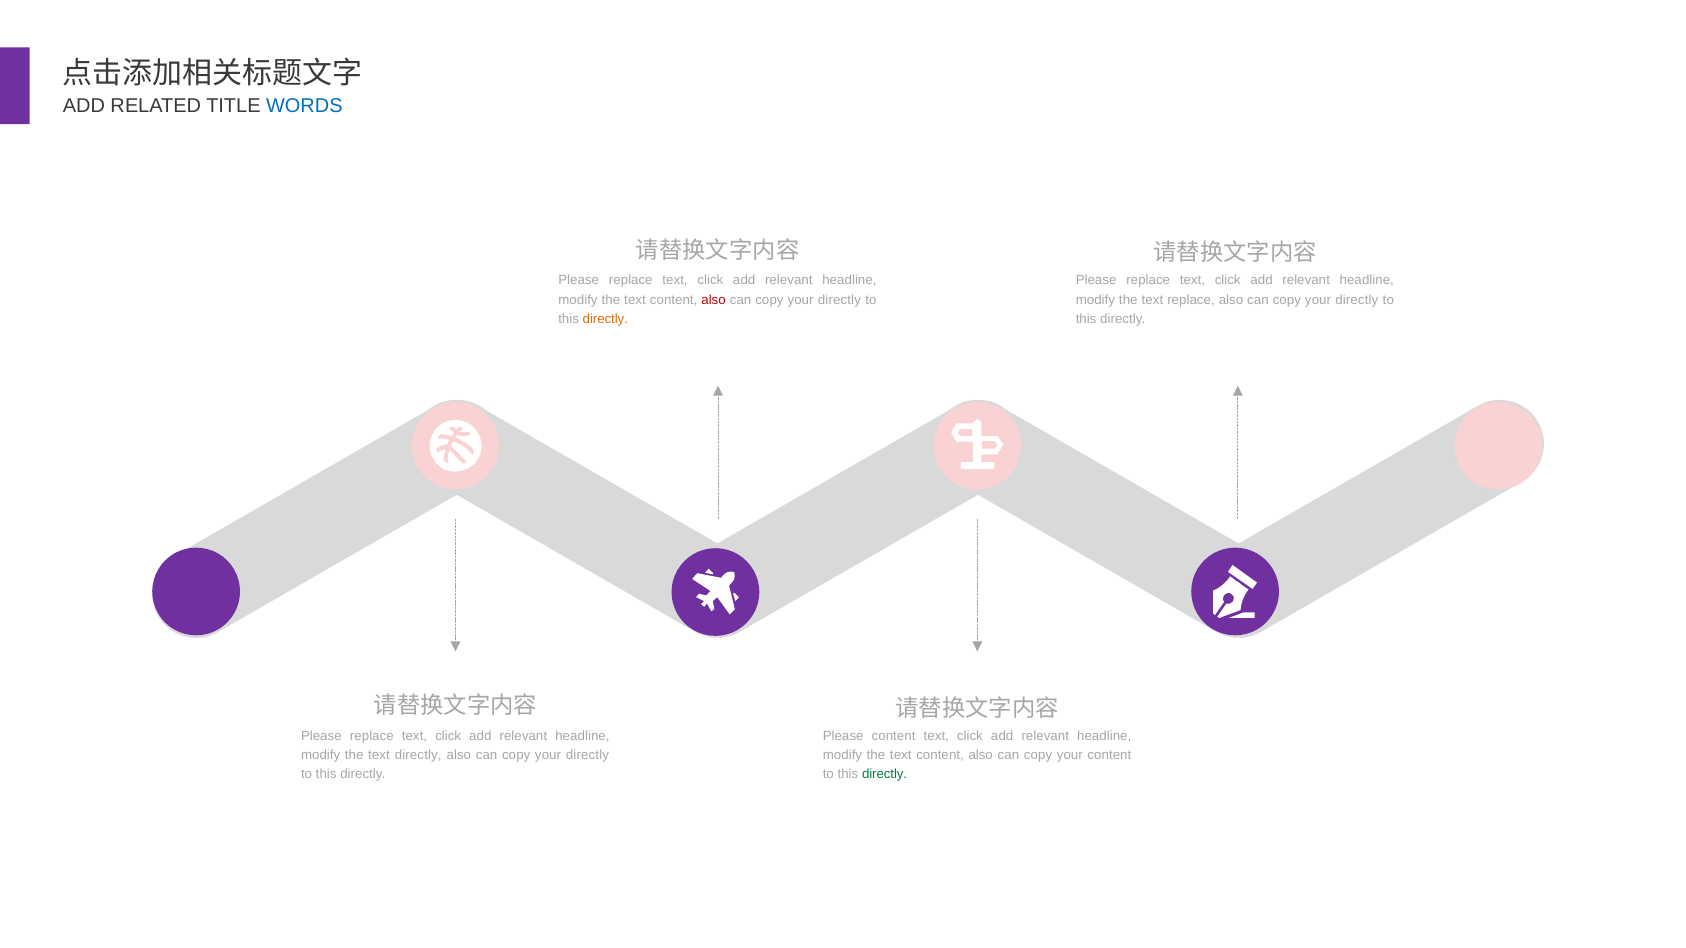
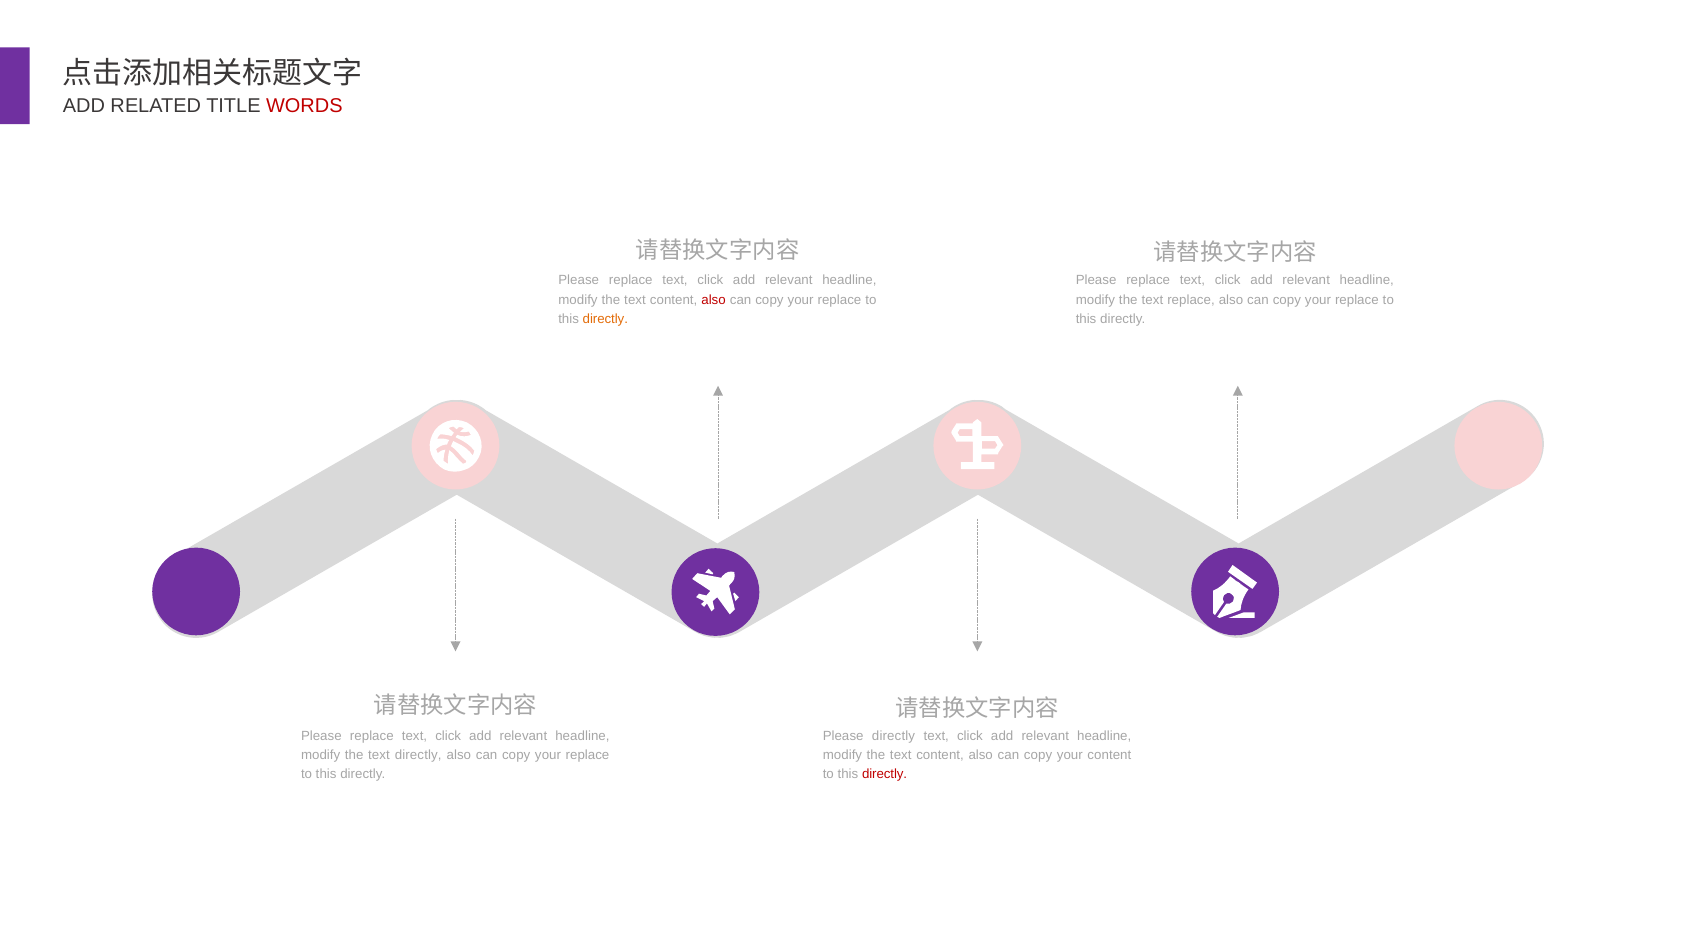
WORDS colour: blue -> red
directly at (839, 300): directly -> replace
directly at (1357, 300): directly -> replace
Please content: content -> directly
directly at (587, 756): directly -> replace
directly at (885, 775) colour: green -> red
